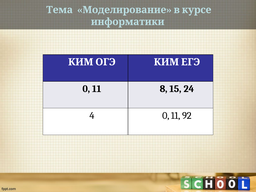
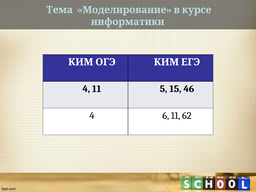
0 at (86, 89): 0 -> 4
8: 8 -> 5
24: 24 -> 46
4 0: 0 -> 6
92: 92 -> 62
